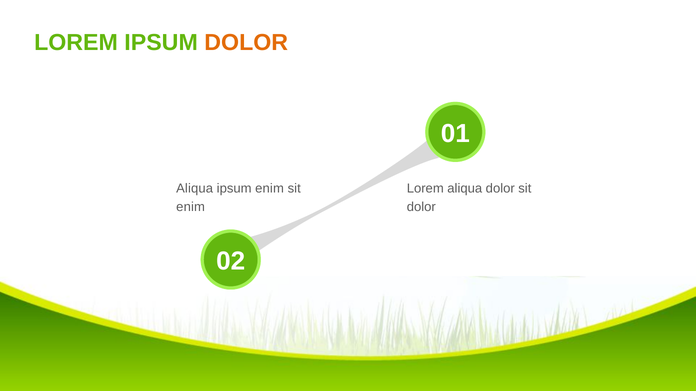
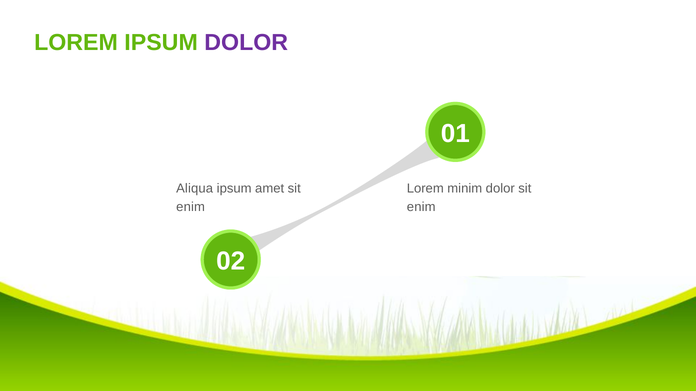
DOLOR at (246, 42) colour: orange -> purple
ipsum enim: enim -> amet
Lorem aliqua: aliqua -> minim
dolor at (421, 207): dolor -> enim
